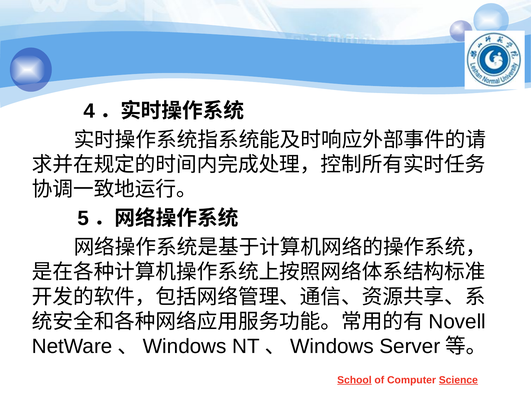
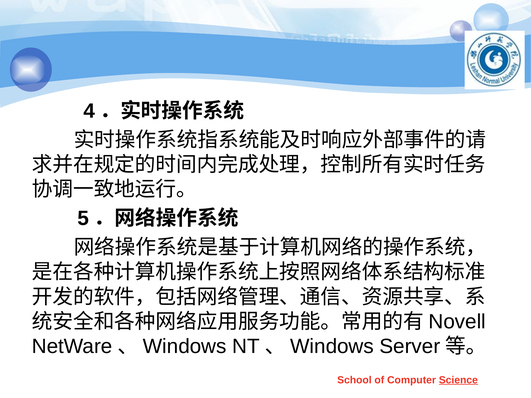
School underline: present -> none
